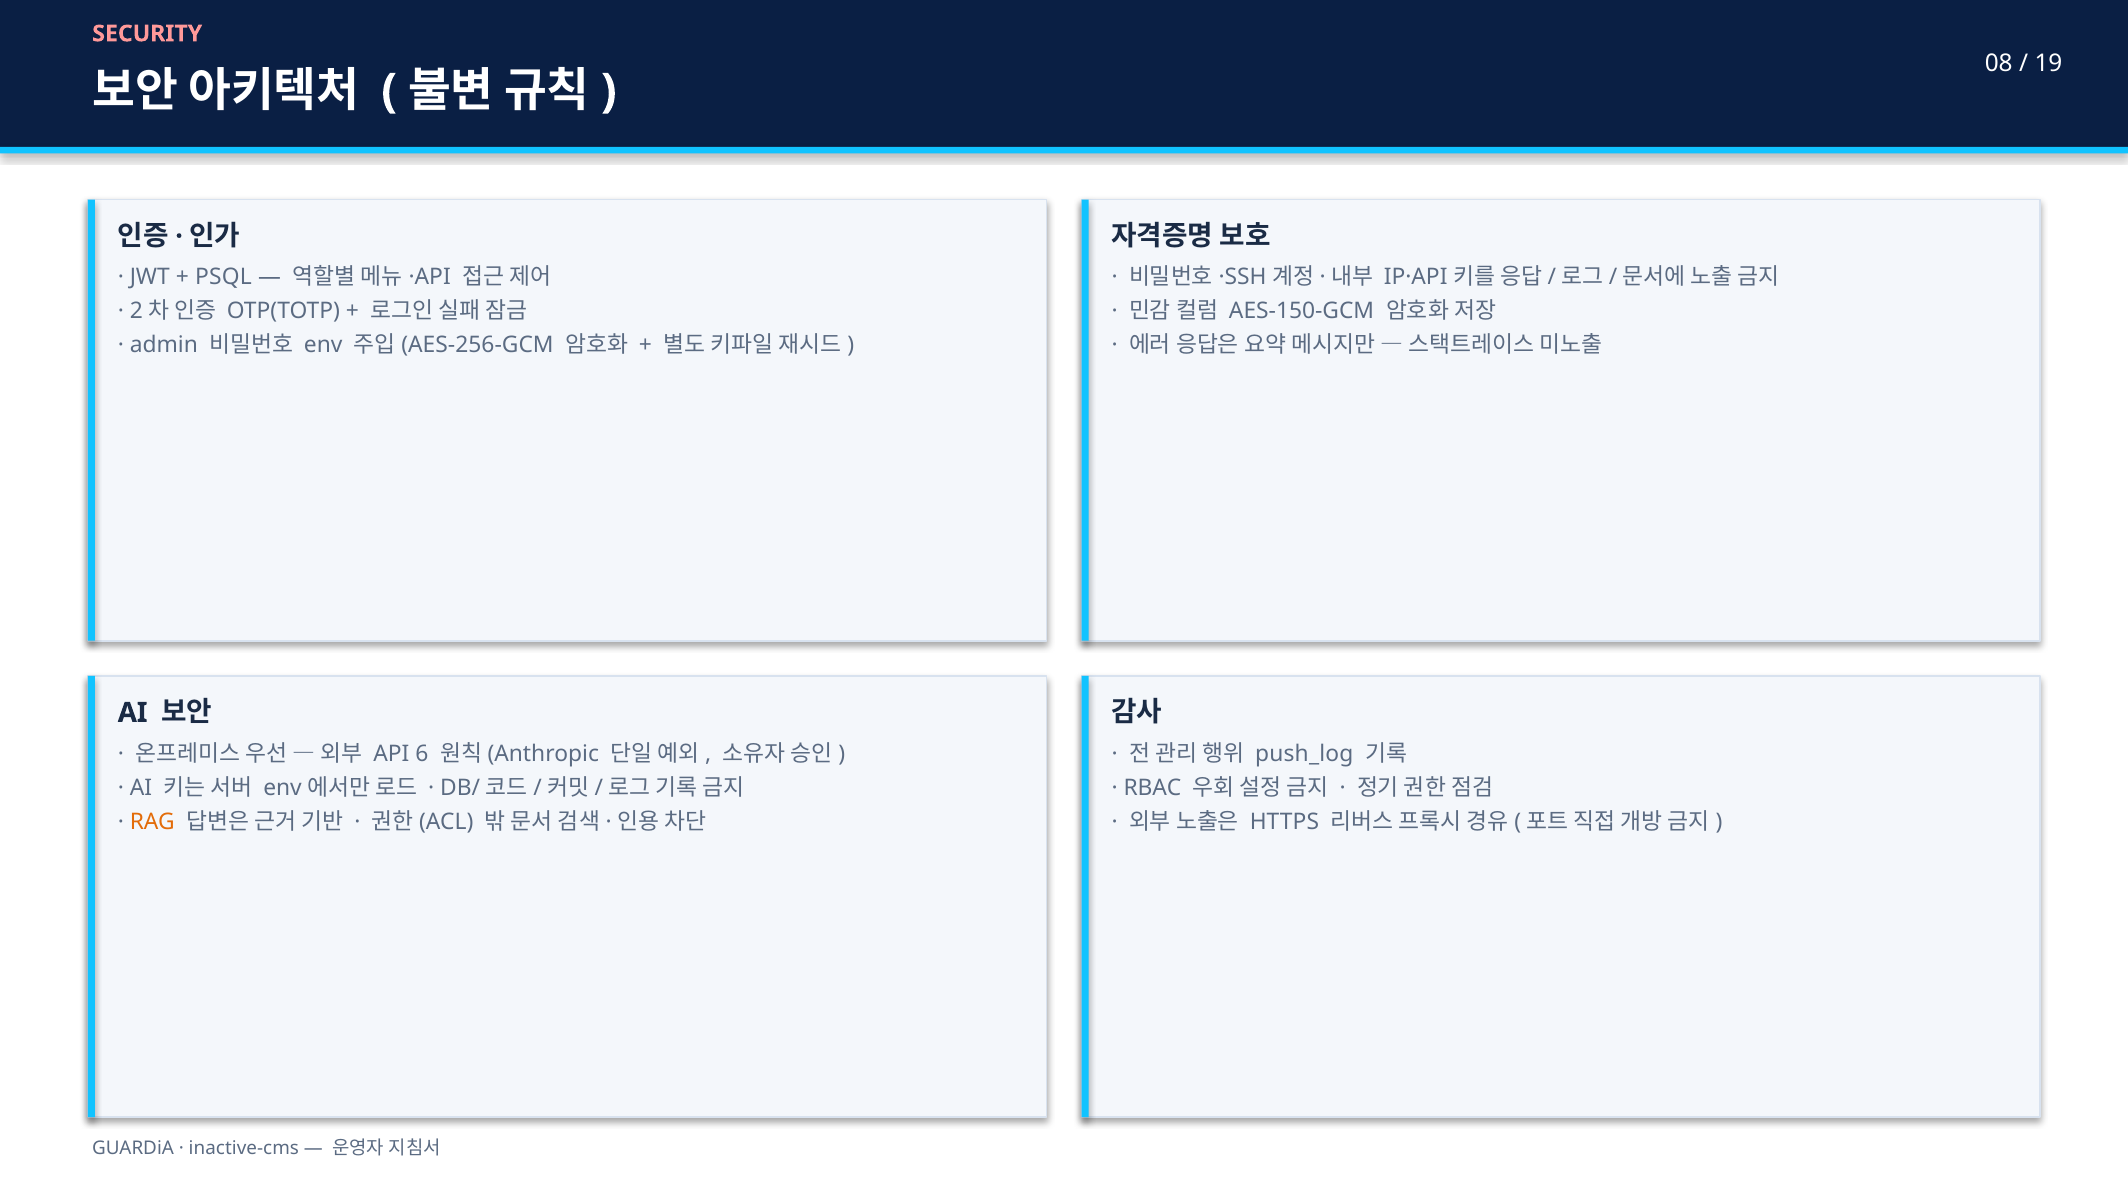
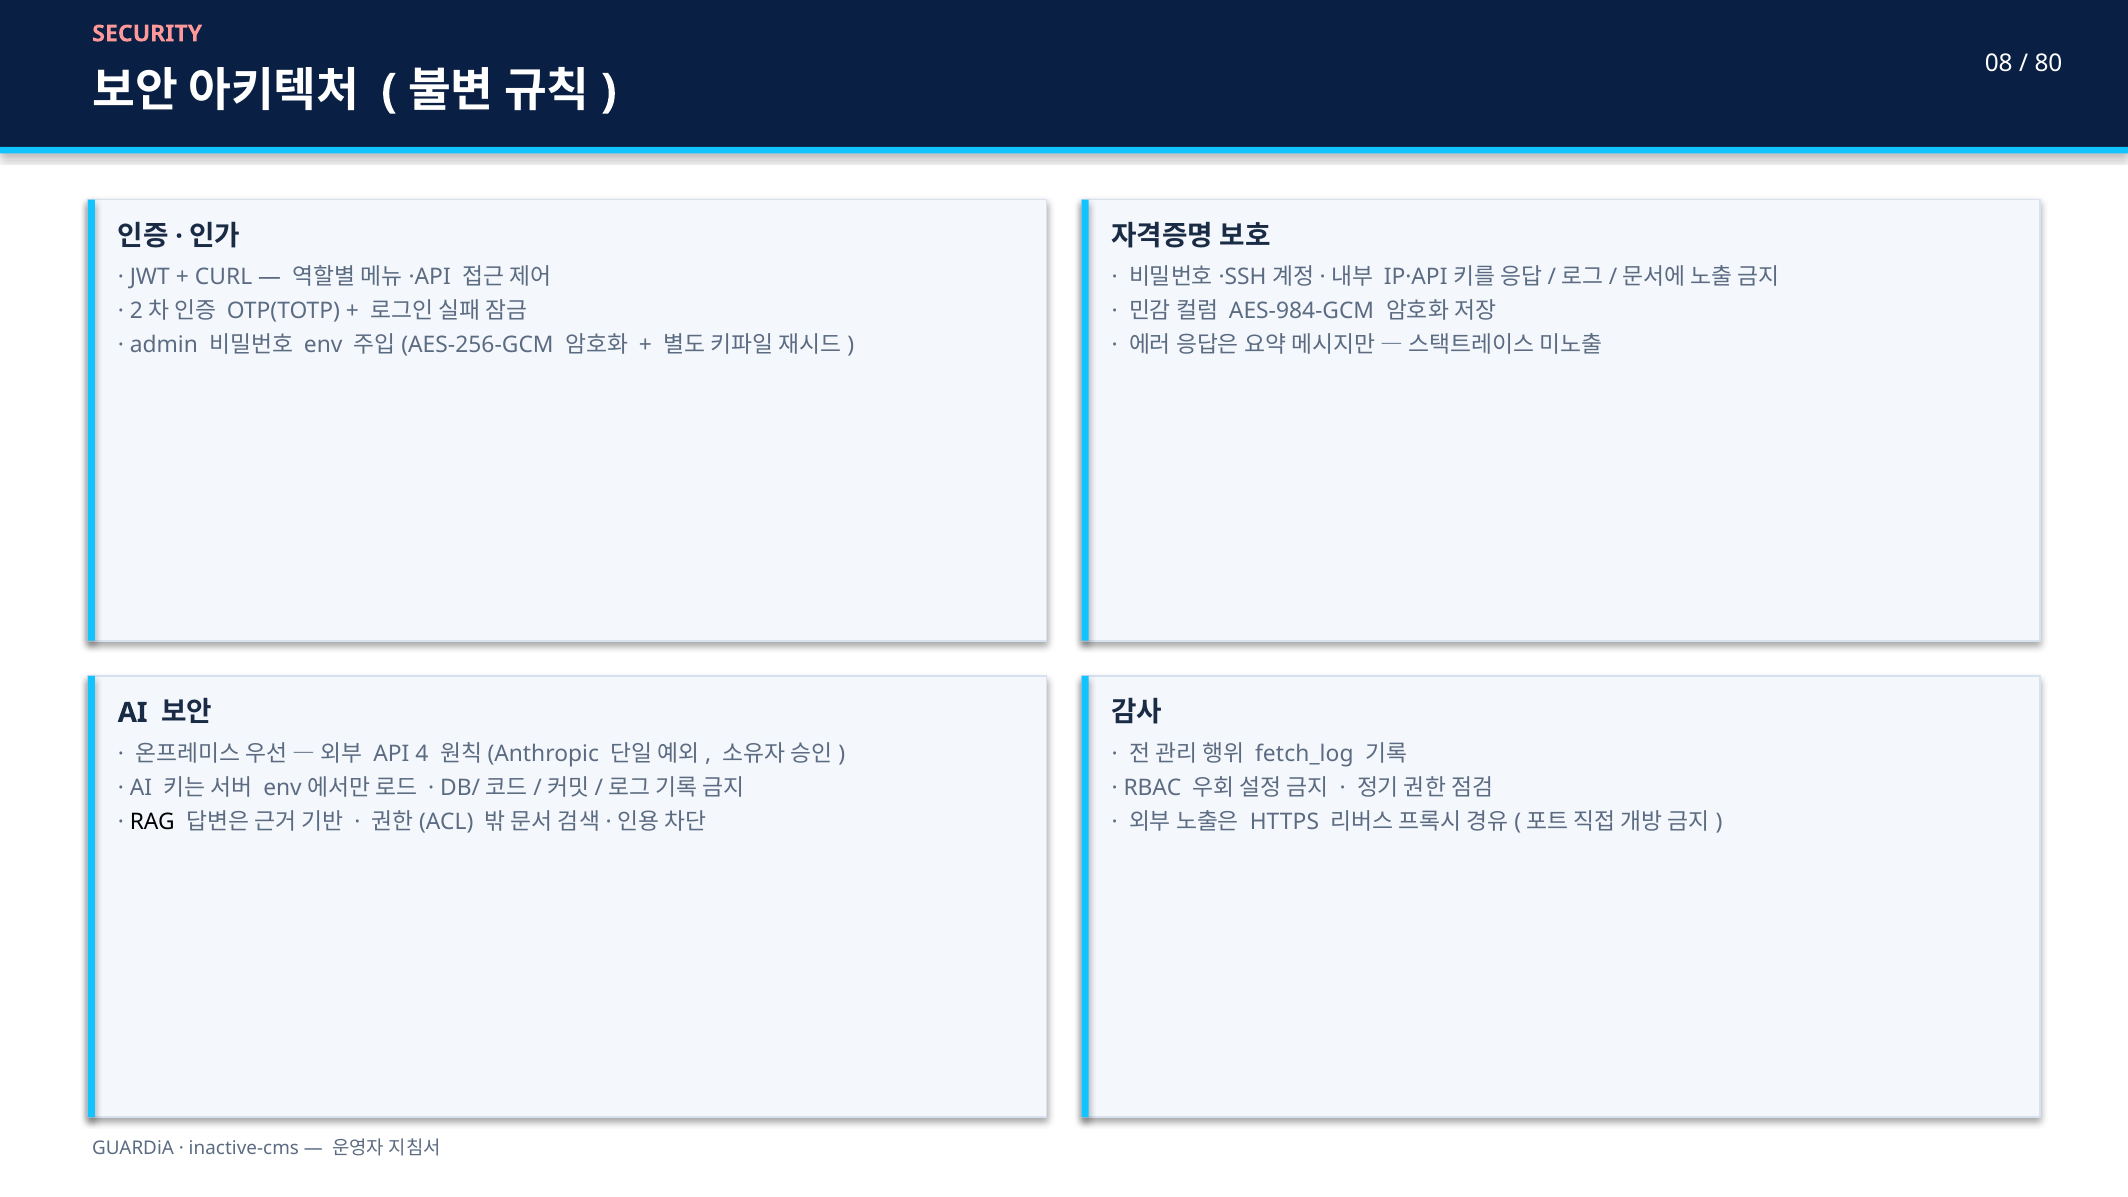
19: 19 -> 80
PSQL: PSQL -> CURL
AES-150-GCM: AES-150-GCM -> AES-984-GCM
6: 6 -> 4
push_log: push_log -> fetch_log
RAG colour: orange -> black
